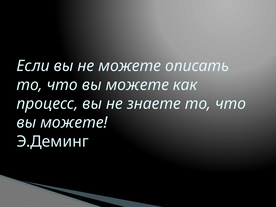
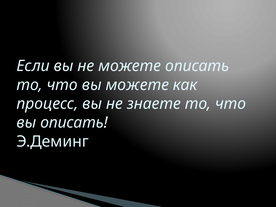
можете at (74, 123): можете -> описать
